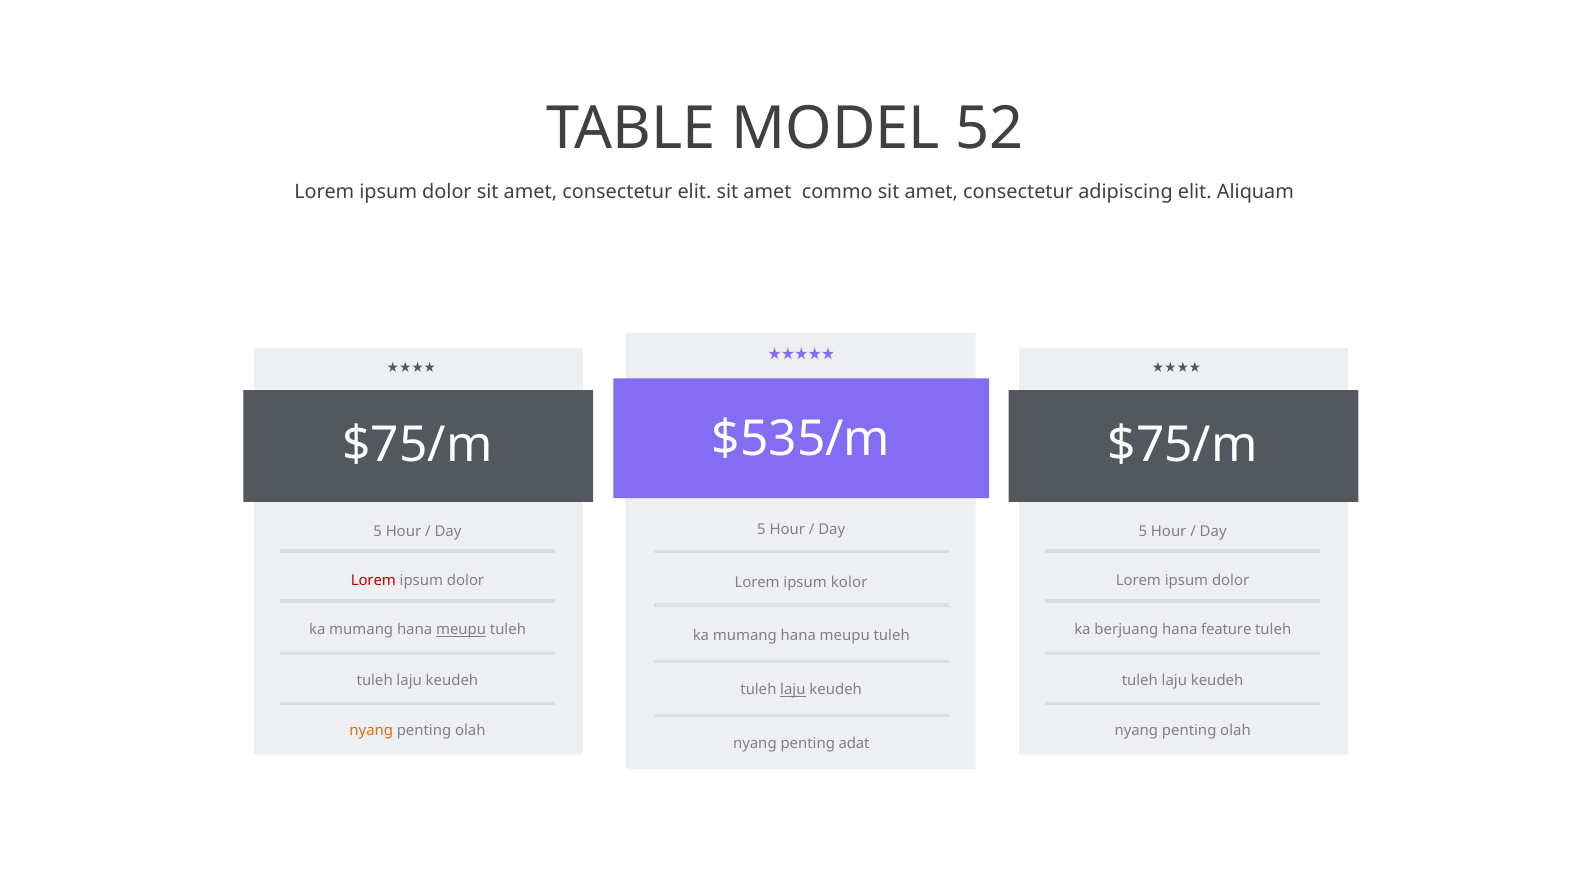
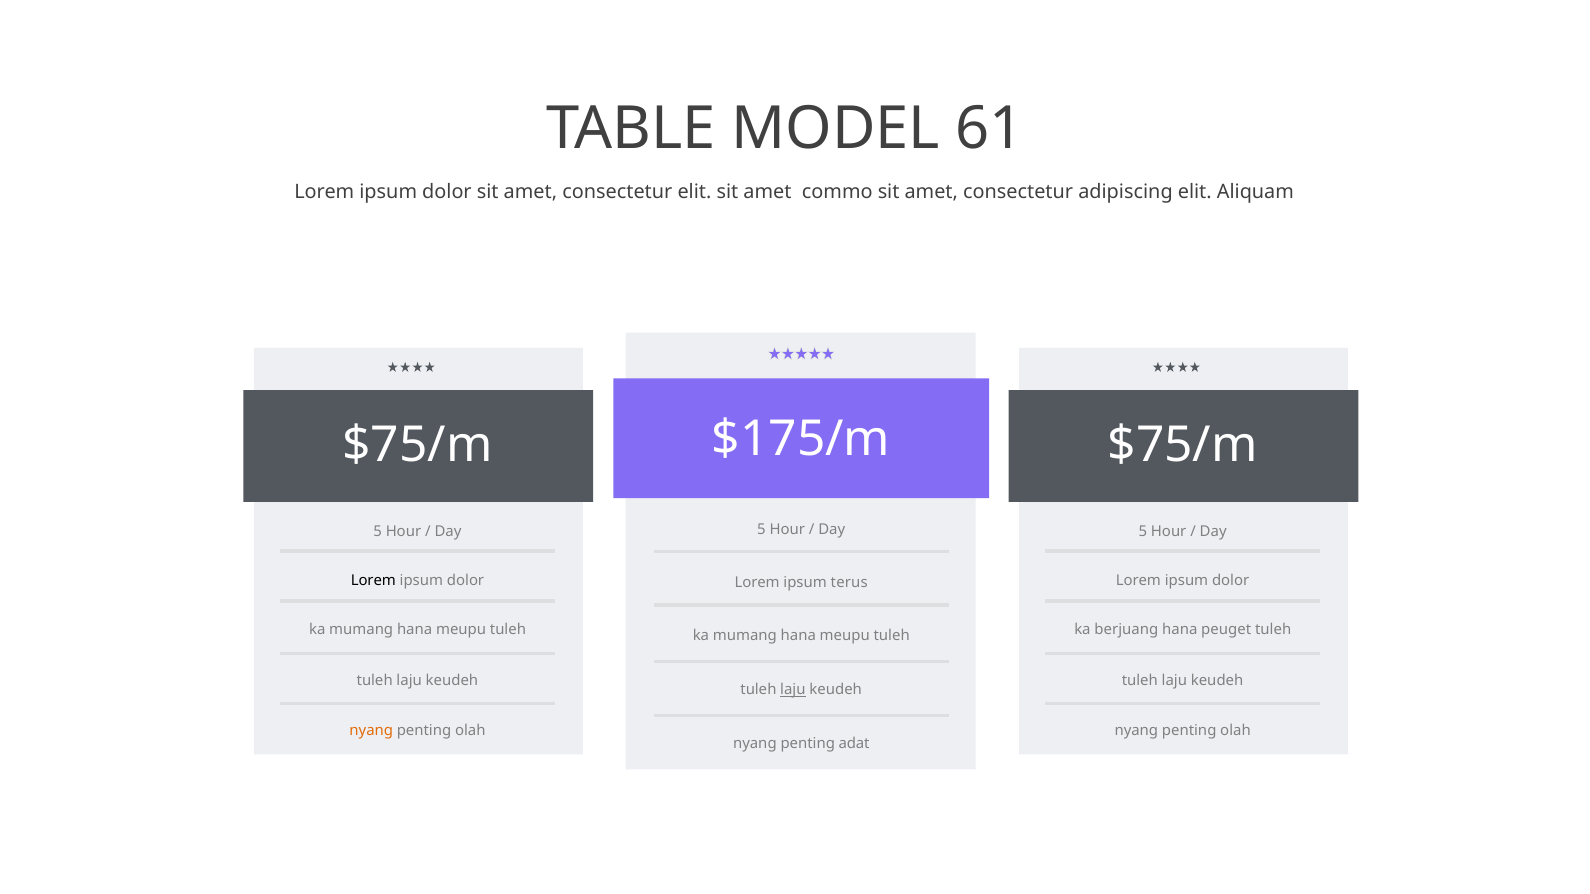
52: 52 -> 61
$535/m: $535/m -> $175/m
Lorem at (373, 580) colour: red -> black
kolor: kolor -> terus
meupu at (461, 630) underline: present -> none
feature: feature -> peuget
